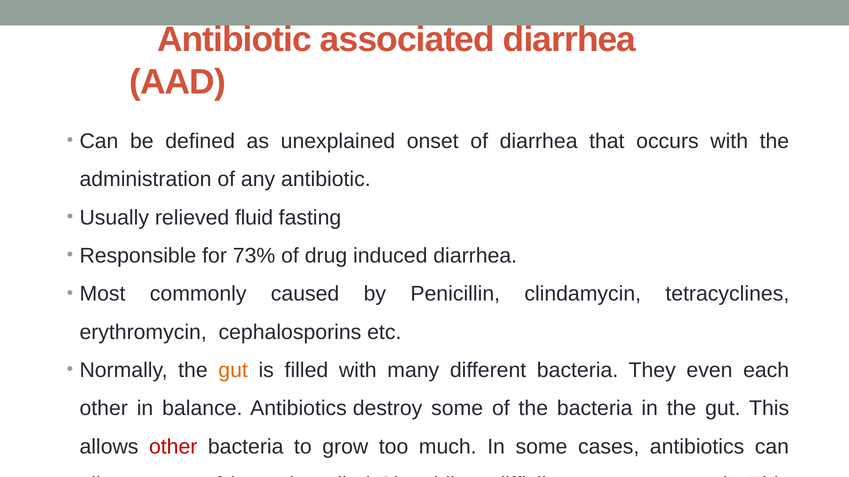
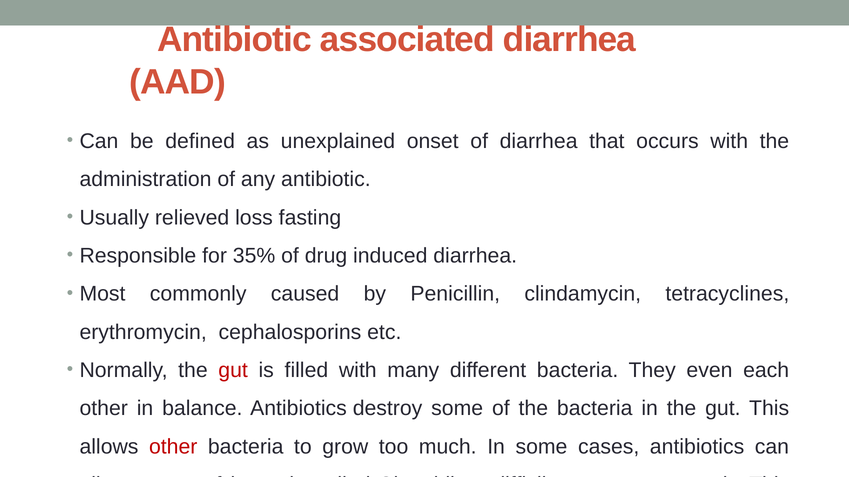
fluid: fluid -> loss
73%: 73% -> 35%
gut at (233, 371) colour: orange -> red
